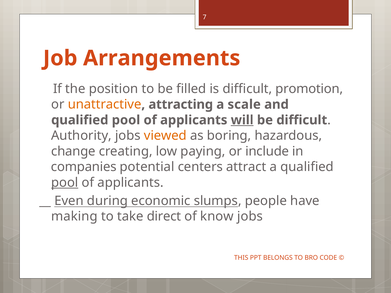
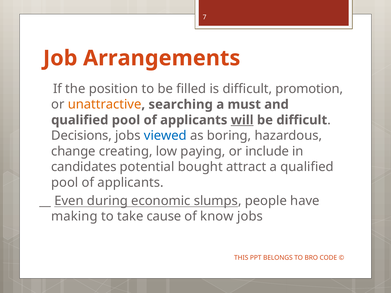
attracting: attracting -> searching
scale: scale -> must
Authority: Authority -> Decisions
viewed colour: orange -> blue
companies: companies -> candidates
centers: centers -> bought
pool at (65, 183) underline: present -> none
direct: direct -> cause
